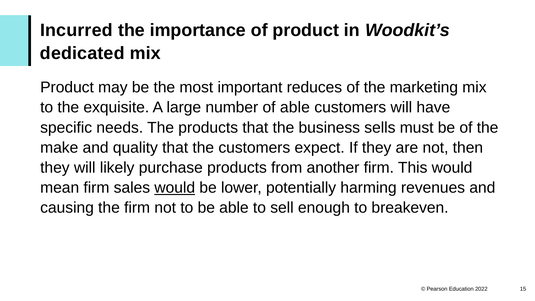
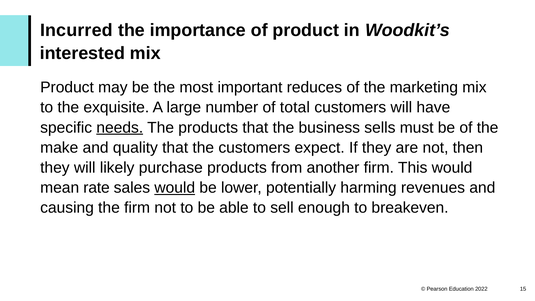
dedicated: dedicated -> interested
of able: able -> total
needs underline: none -> present
mean firm: firm -> rate
